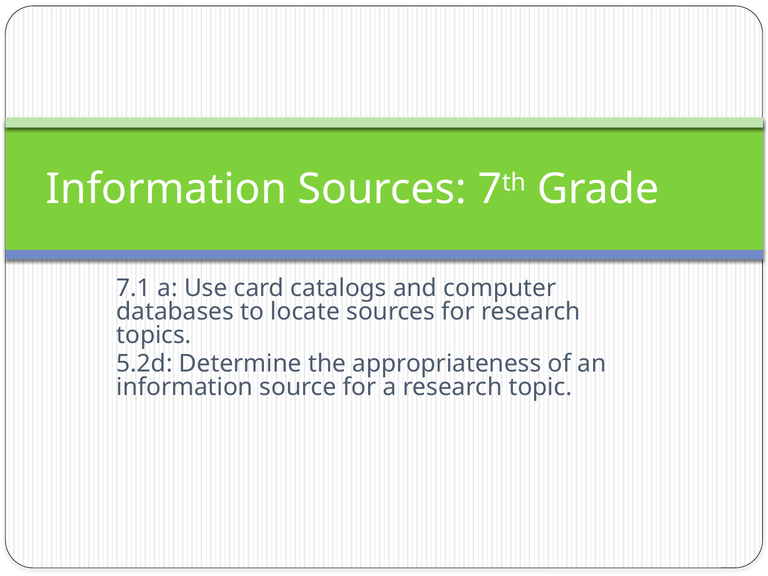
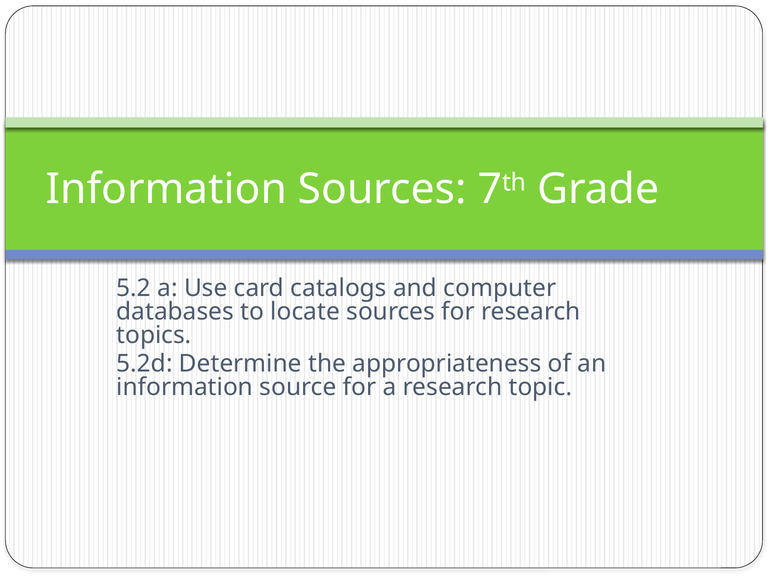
7.1: 7.1 -> 5.2
